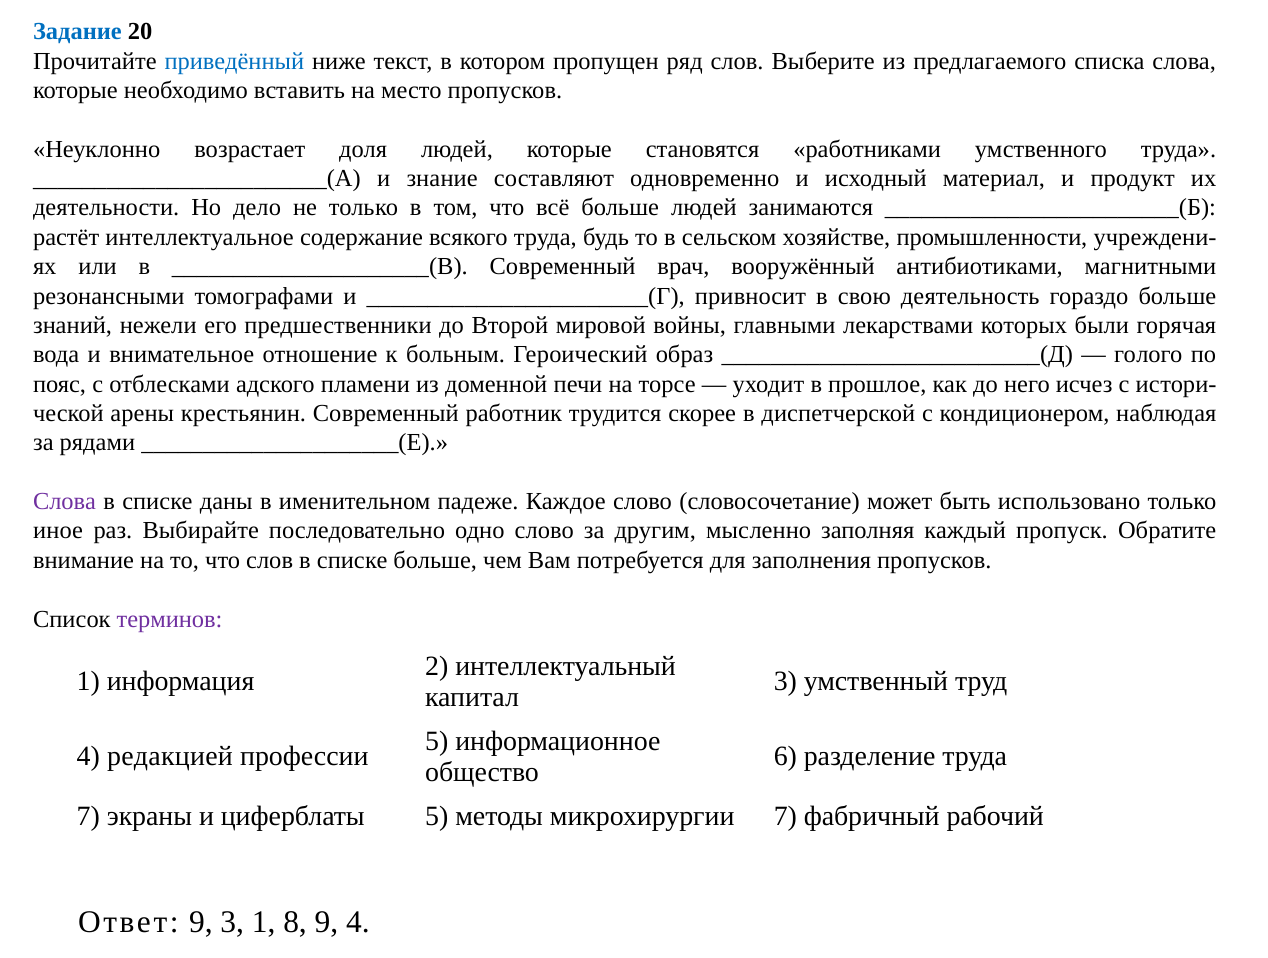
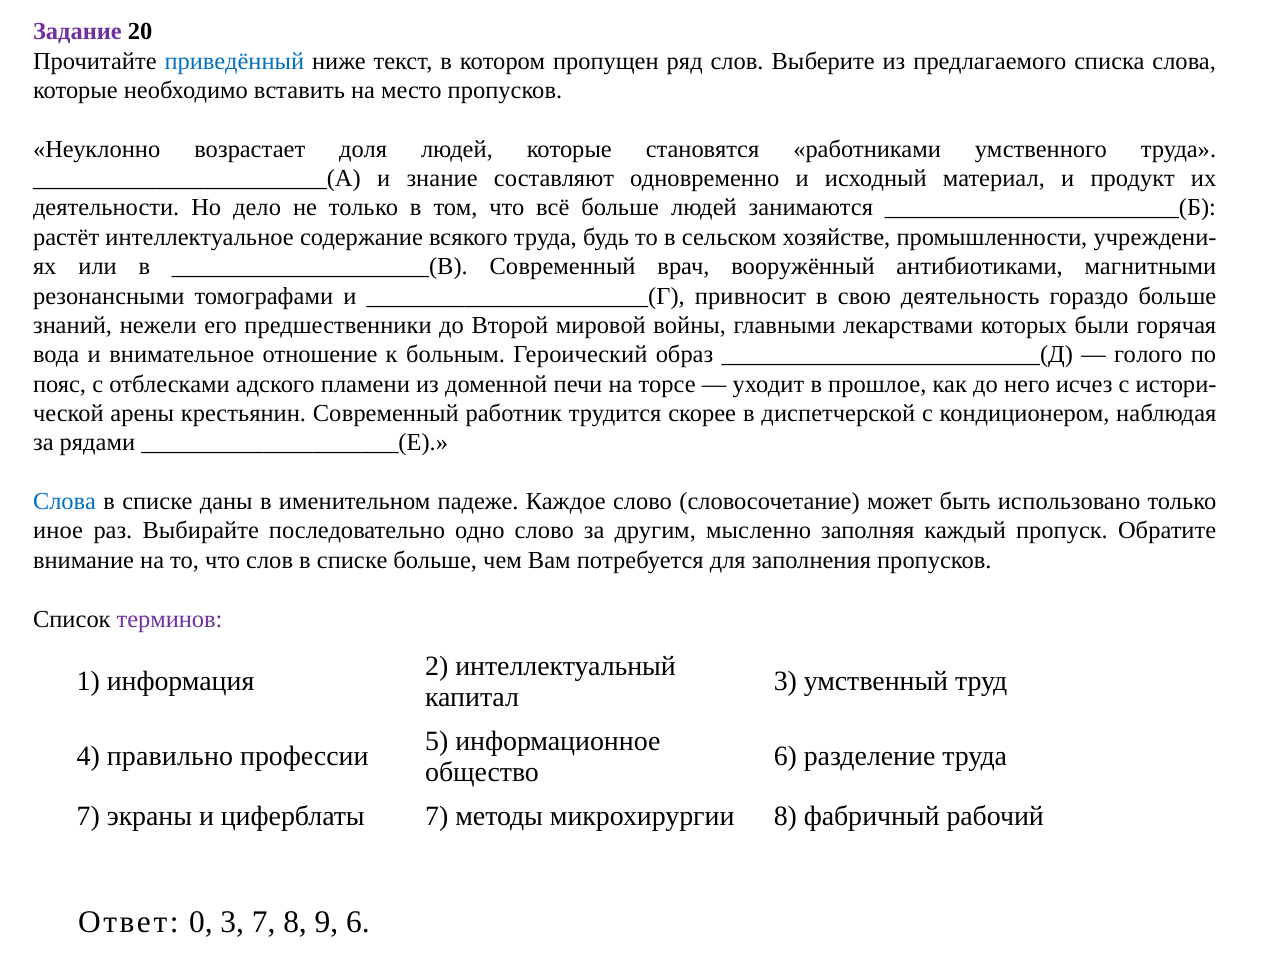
Задание colour: blue -> purple
Слова at (65, 501) colour: purple -> blue
редакцией: редакцией -> правильно
циферблаты 5: 5 -> 7
микрохирургии 7: 7 -> 8
Ответ 9: 9 -> 0
3 1: 1 -> 7
9 4: 4 -> 6
